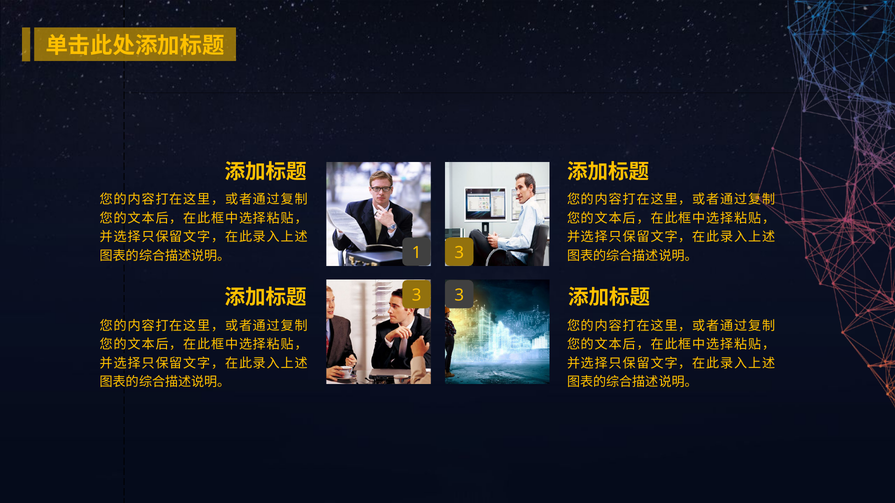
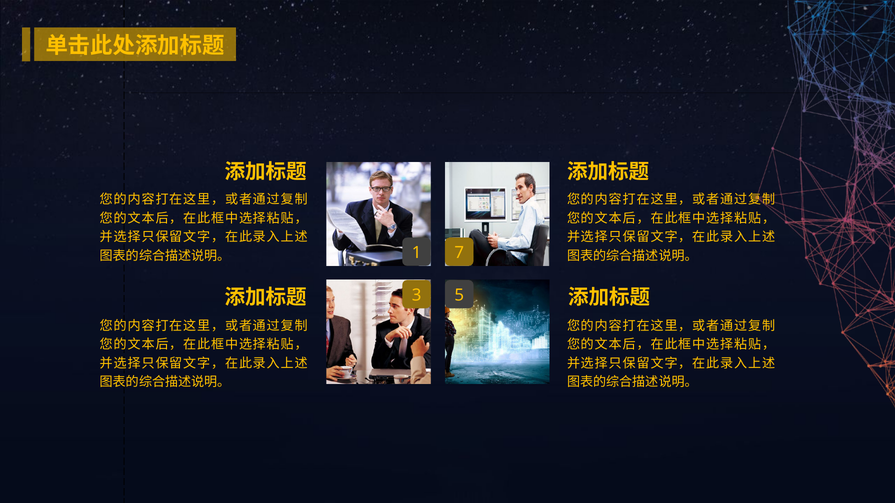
1 3: 3 -> 7
3 at (459, 296): 3 -> 5
